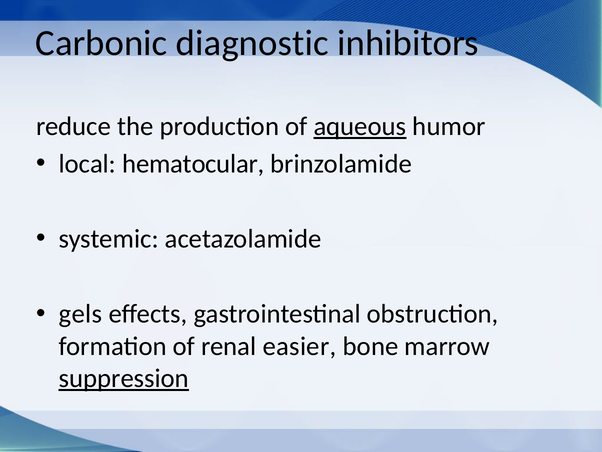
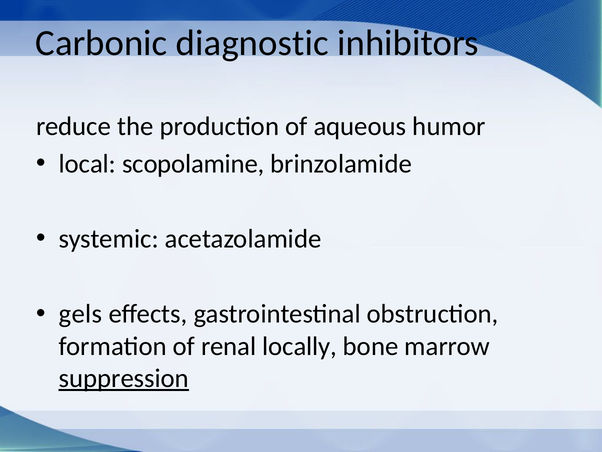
aqueous underline: present -> none
hematocular: hematocular -> scopolamine
easier: easier -> locally
